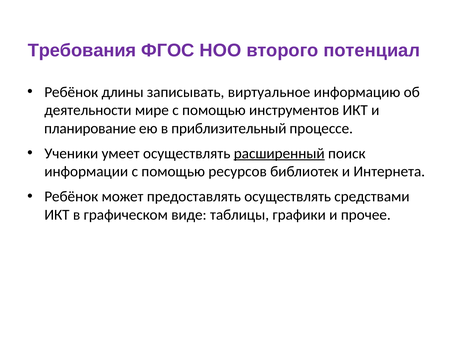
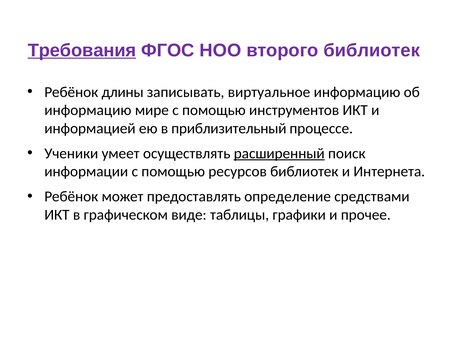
Требования underline: none -> present
второго потенциал: потенциал -> библиотек
деятельности at (88, 110): деятельности -> информацию
планирование: планирование -> информацией
предоставлять осуществлять: осуществлять -> определение
